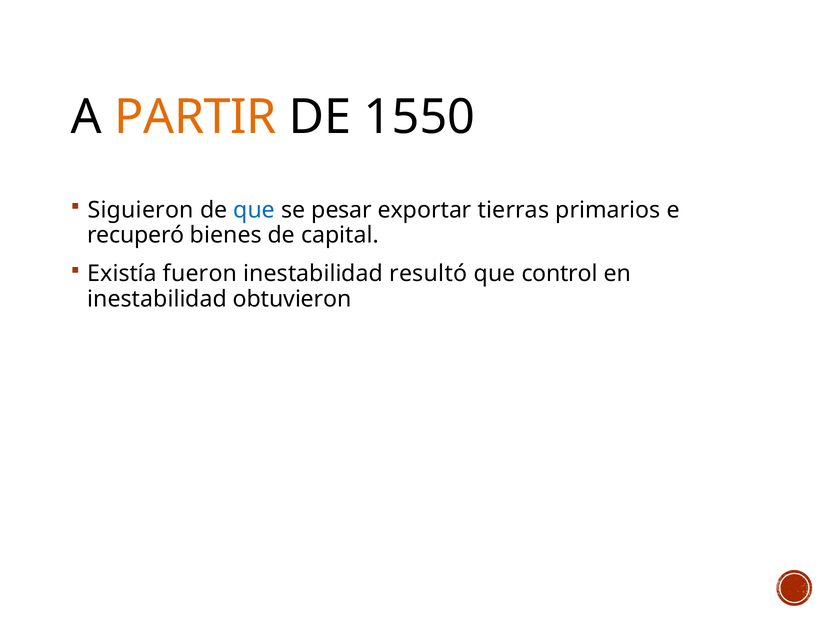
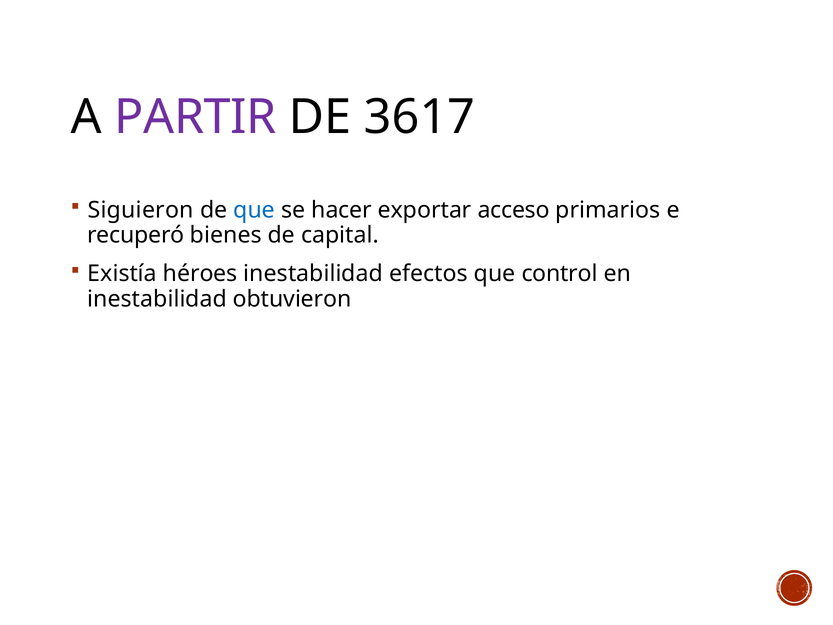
PARTIR colour: orange -> purple
1550: 1550 -> 3617
pesar: pesar -> hacer
tierras: tierras -> acceso
fueron: fueron -> héroes
resultó: resultó -> efectos
